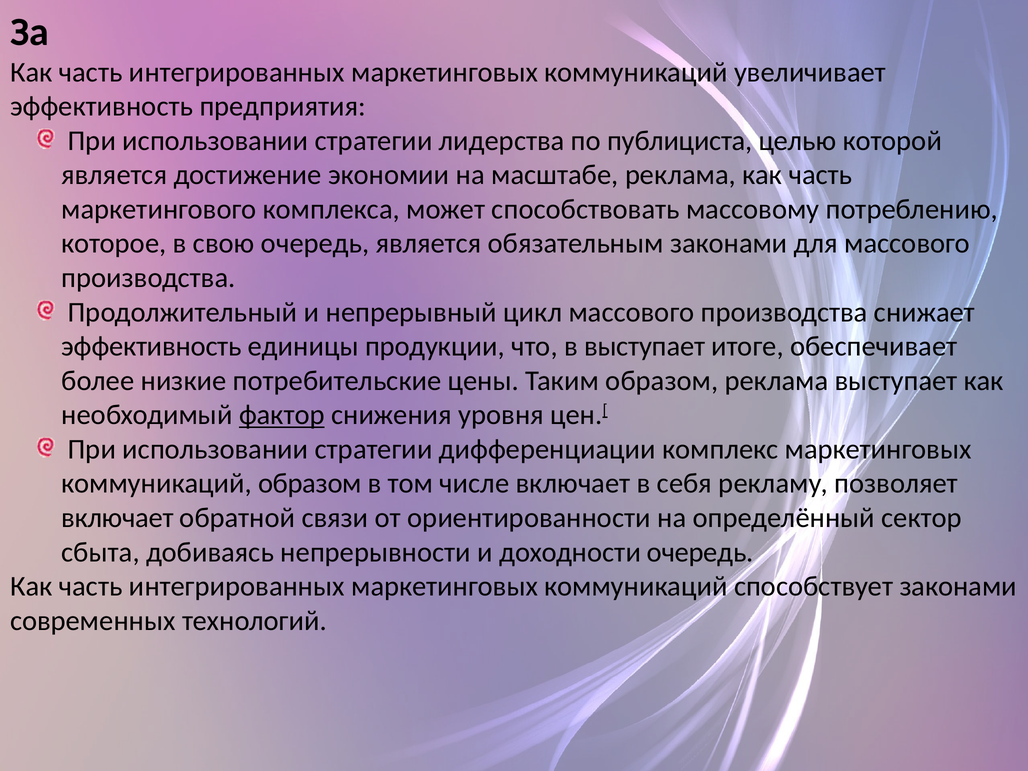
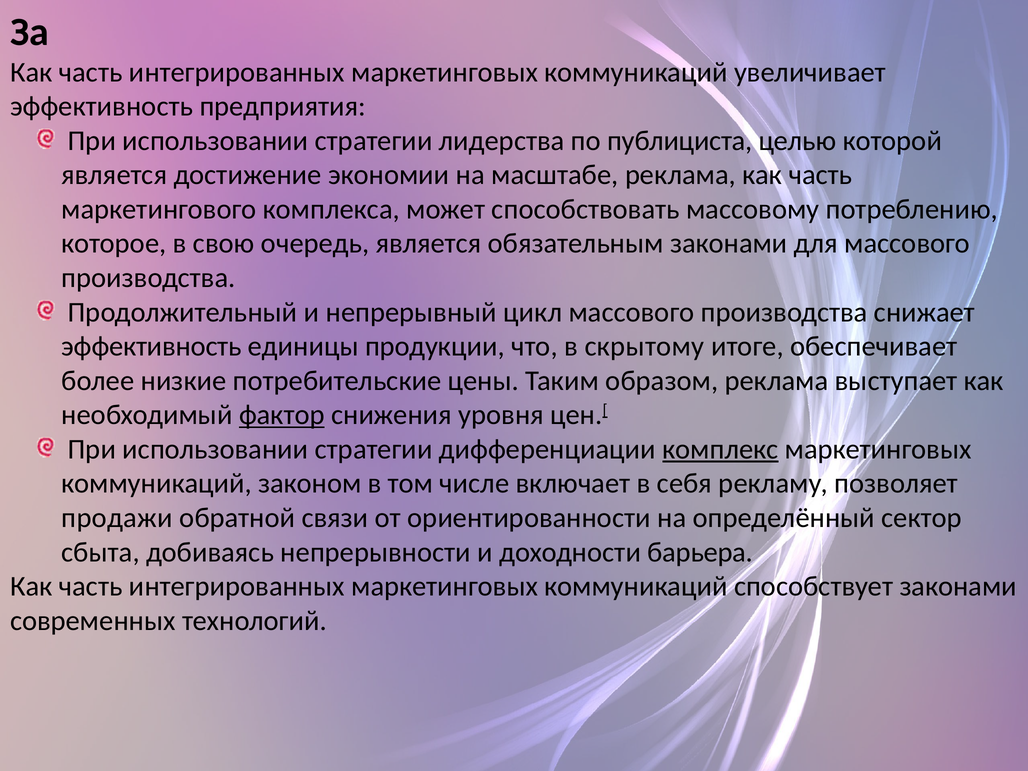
в выступает: выступает -> скрытому
комплекс underline: none -> present
коммуникаций образом: образом -> законом
включает at (117, 518): включает -> продажи
доходности очередь: очередь -> барьера
